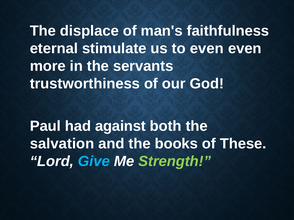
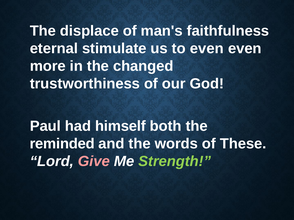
servants: servants -> changed
against: against -> himself
salvation: salvation -> reminded
books: books -> words
Give colour: light blue -> pink
